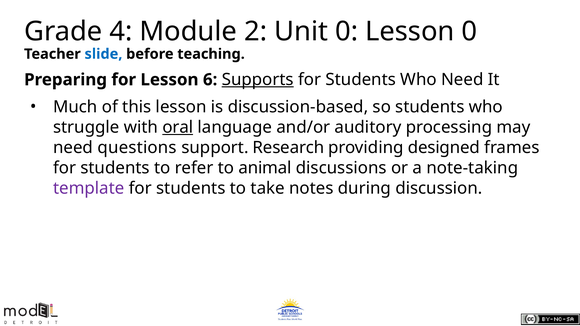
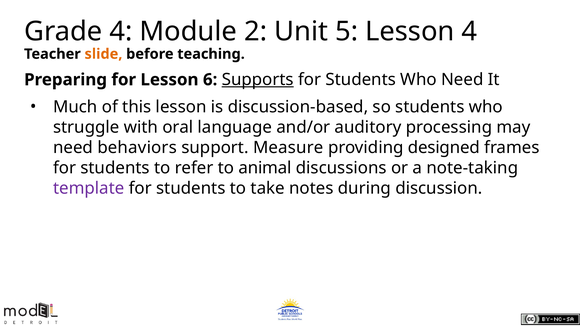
Unit 0: 0 -> 5
Lesson 0: 0 -> 4
slide colour: blue -> orange
oral underline: present -> none
questions: questions -> behaviors
Research: Research -> Measure
